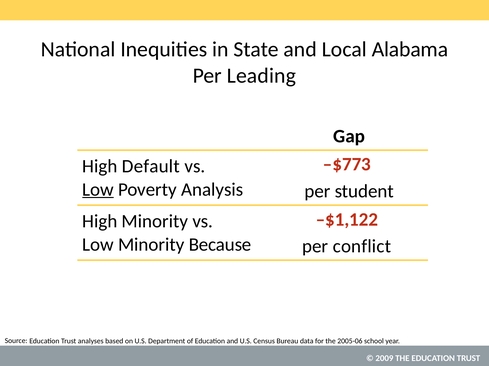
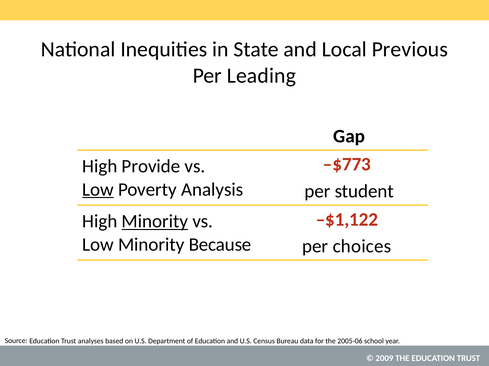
Alabama: Alabama -> Previous
Default: Default -> Provide
Minority at (155, 222) underline: none -> present
conflict: conflict -> choices
